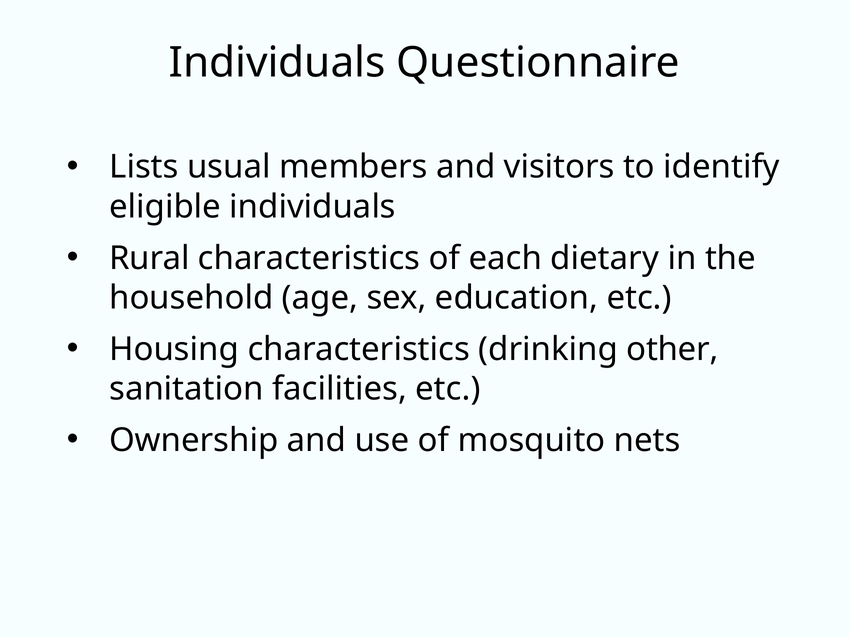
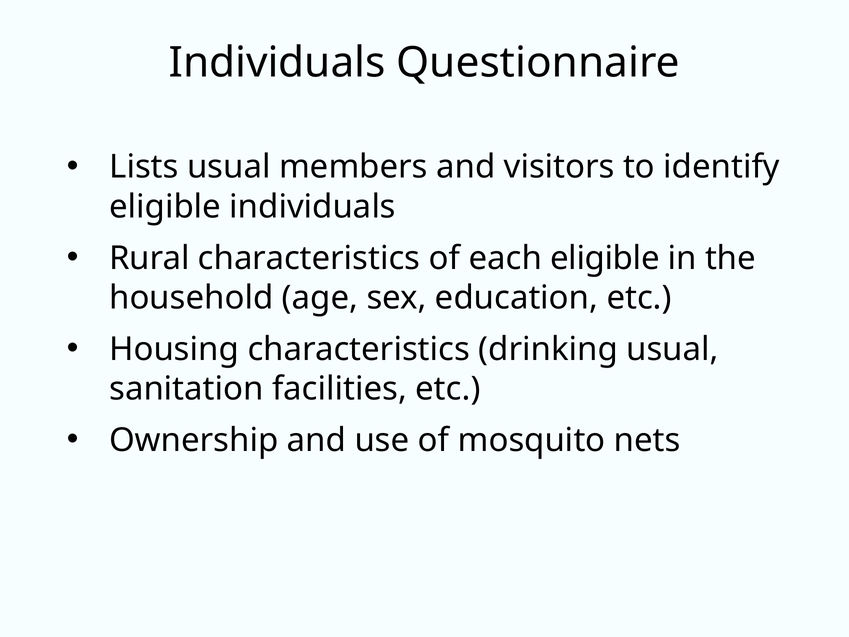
each dietary: dietary -> eligible
drinking other: other -> usual
